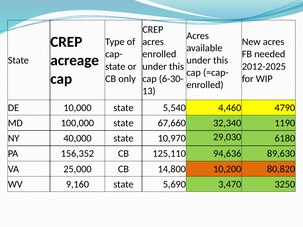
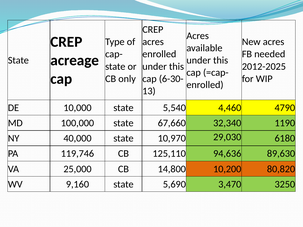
156,352: 156,352 -> 119,746
